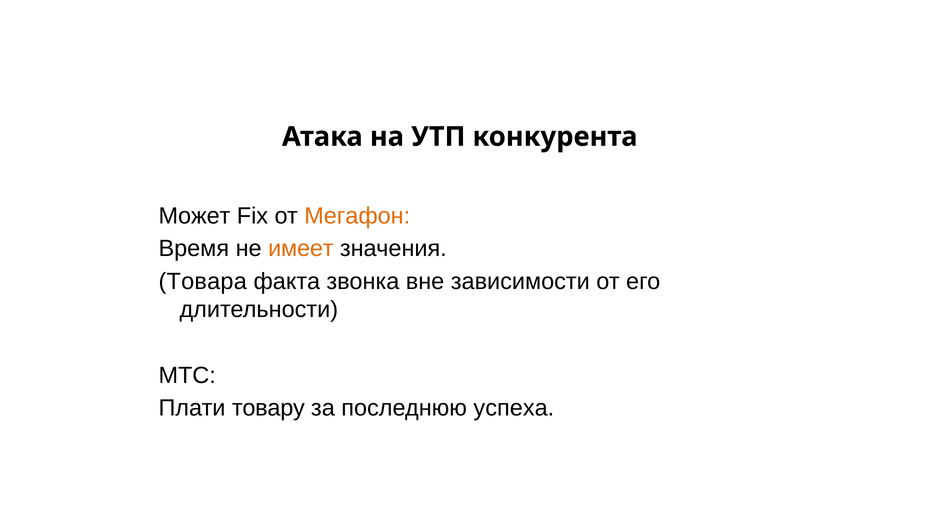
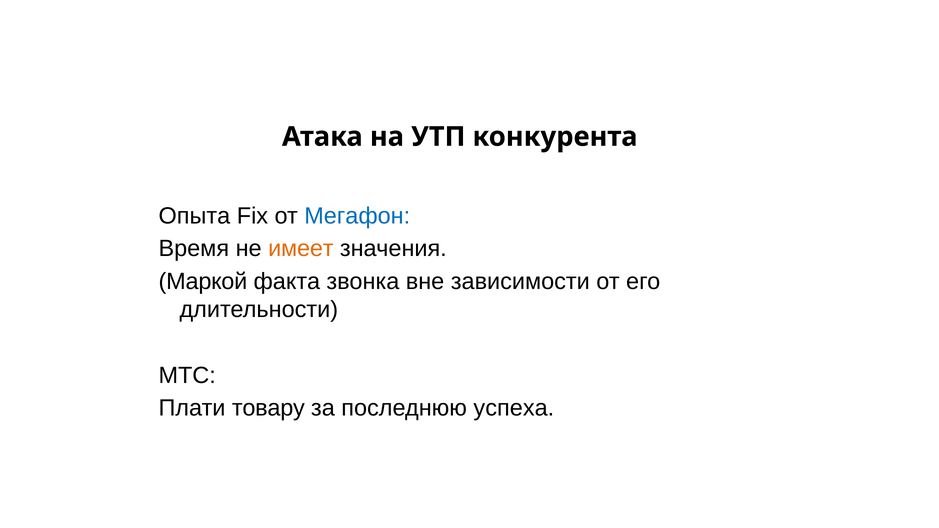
Может: Может -> Опыта
Мегафон colour: orange -> blue
Товара: Товара -> Маркой
